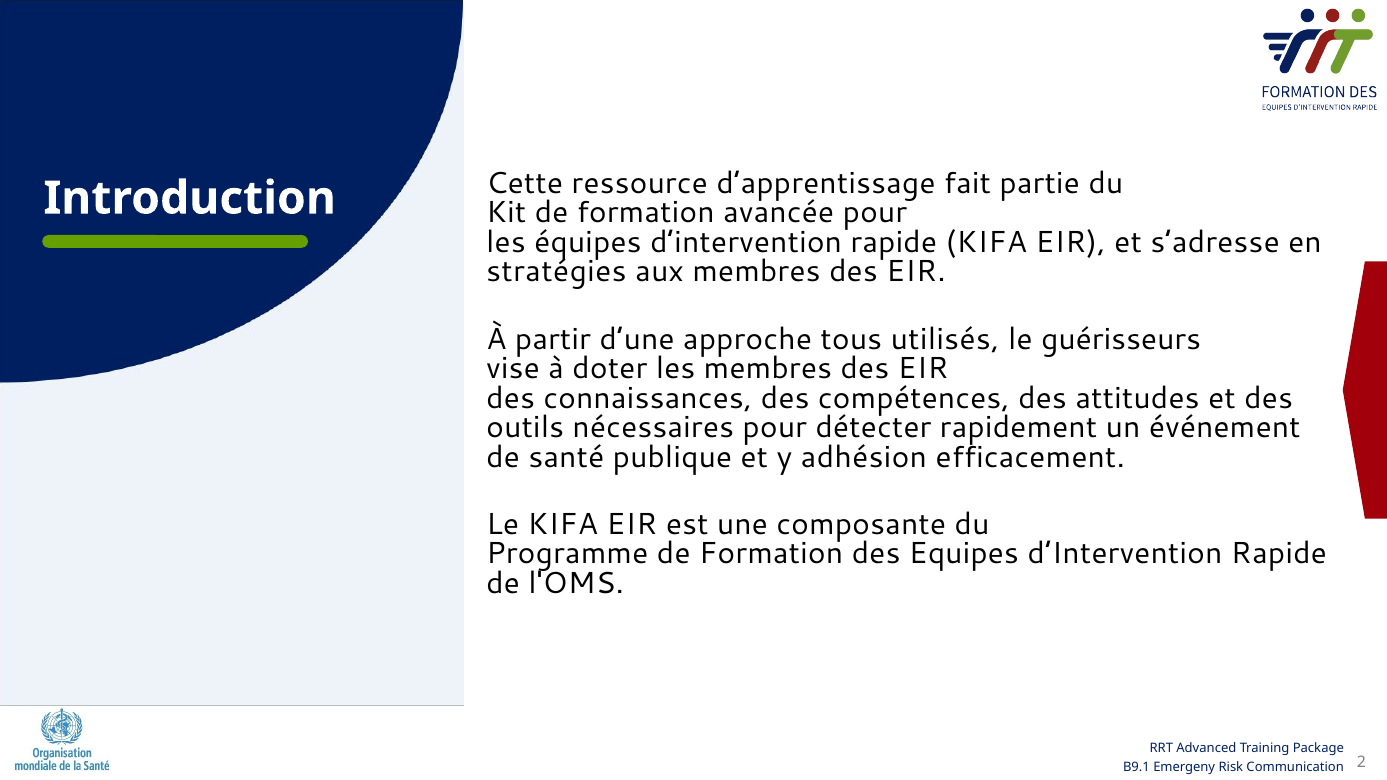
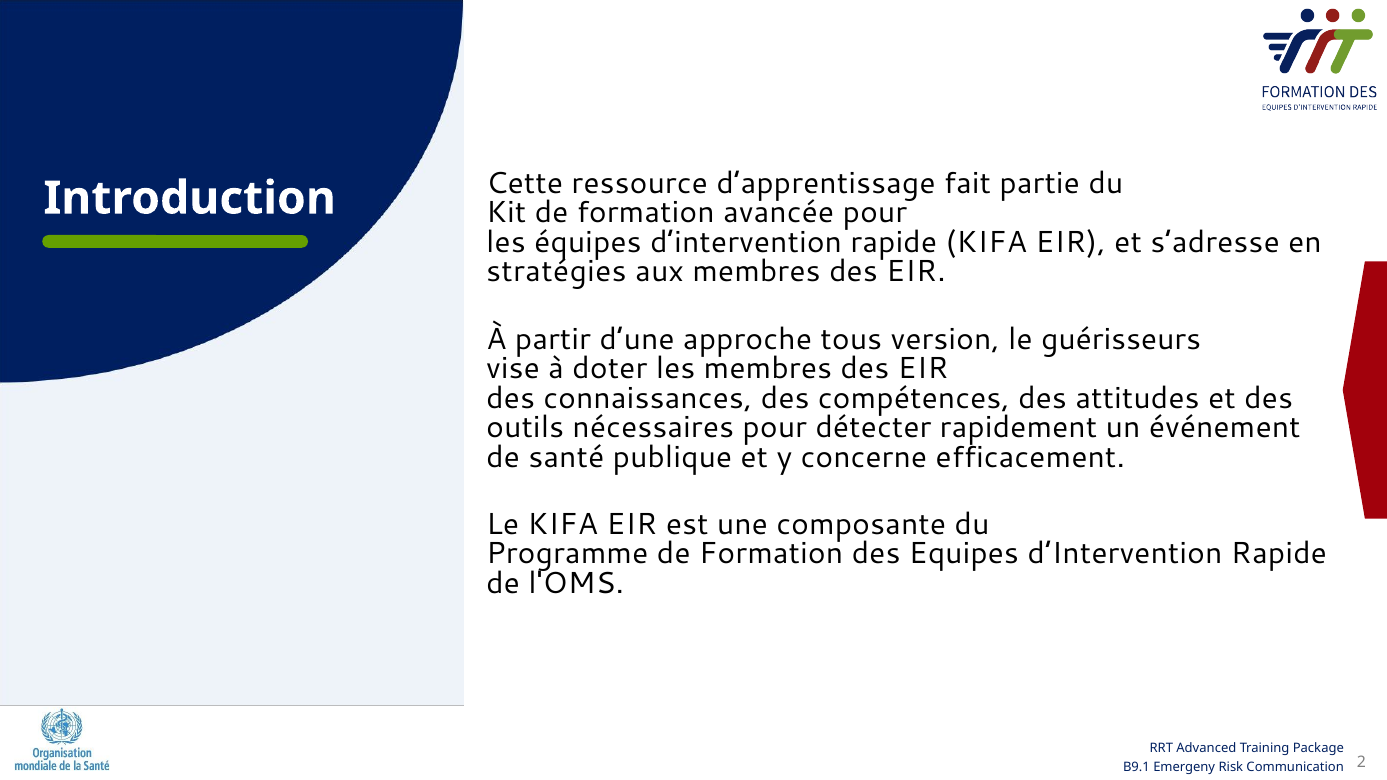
utilisés: utilisés -> version
adhésion: adhésion -> concerne
